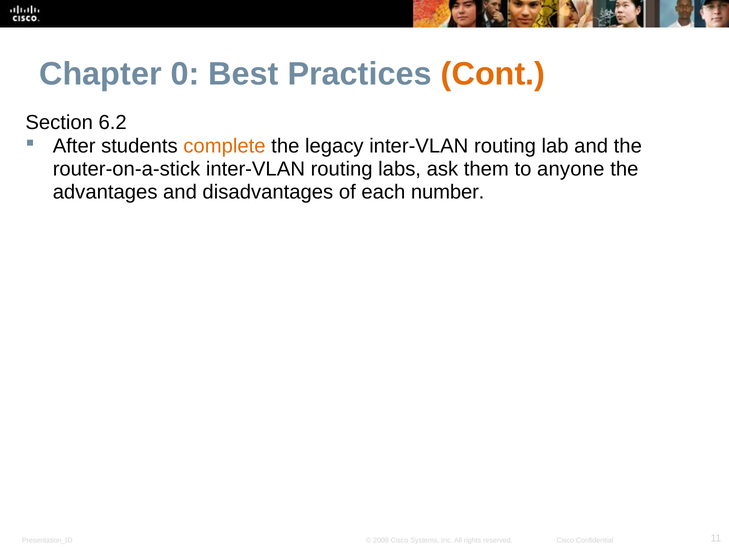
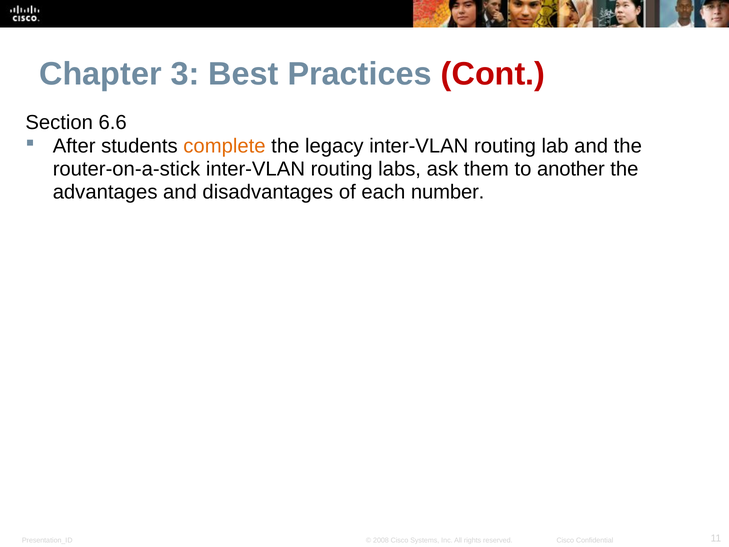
0: 0 -> 3
Cont colour: orange -> red
6.2: 6.2 -> 6.6
anyone: anyone -> another
